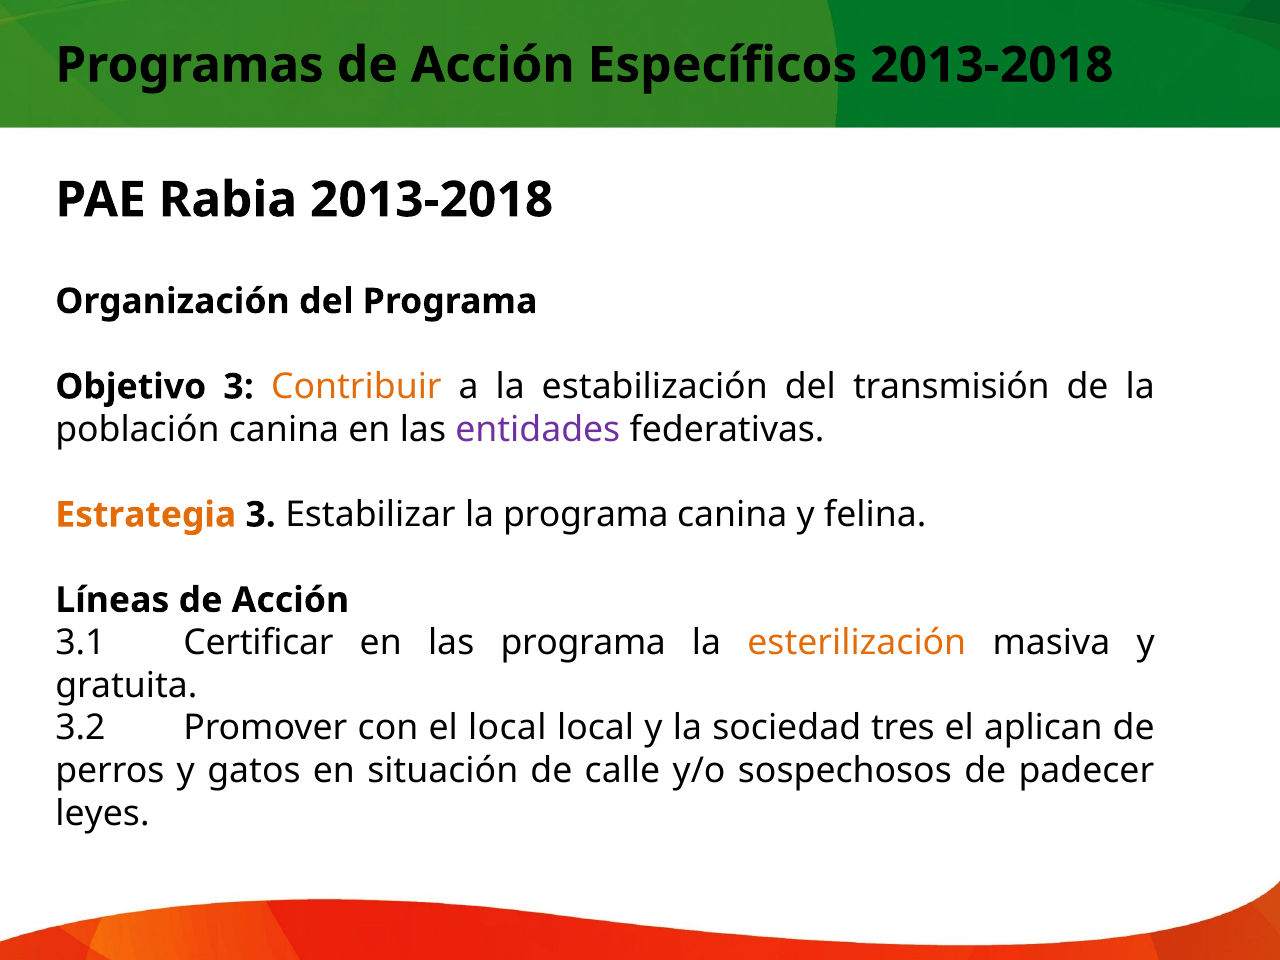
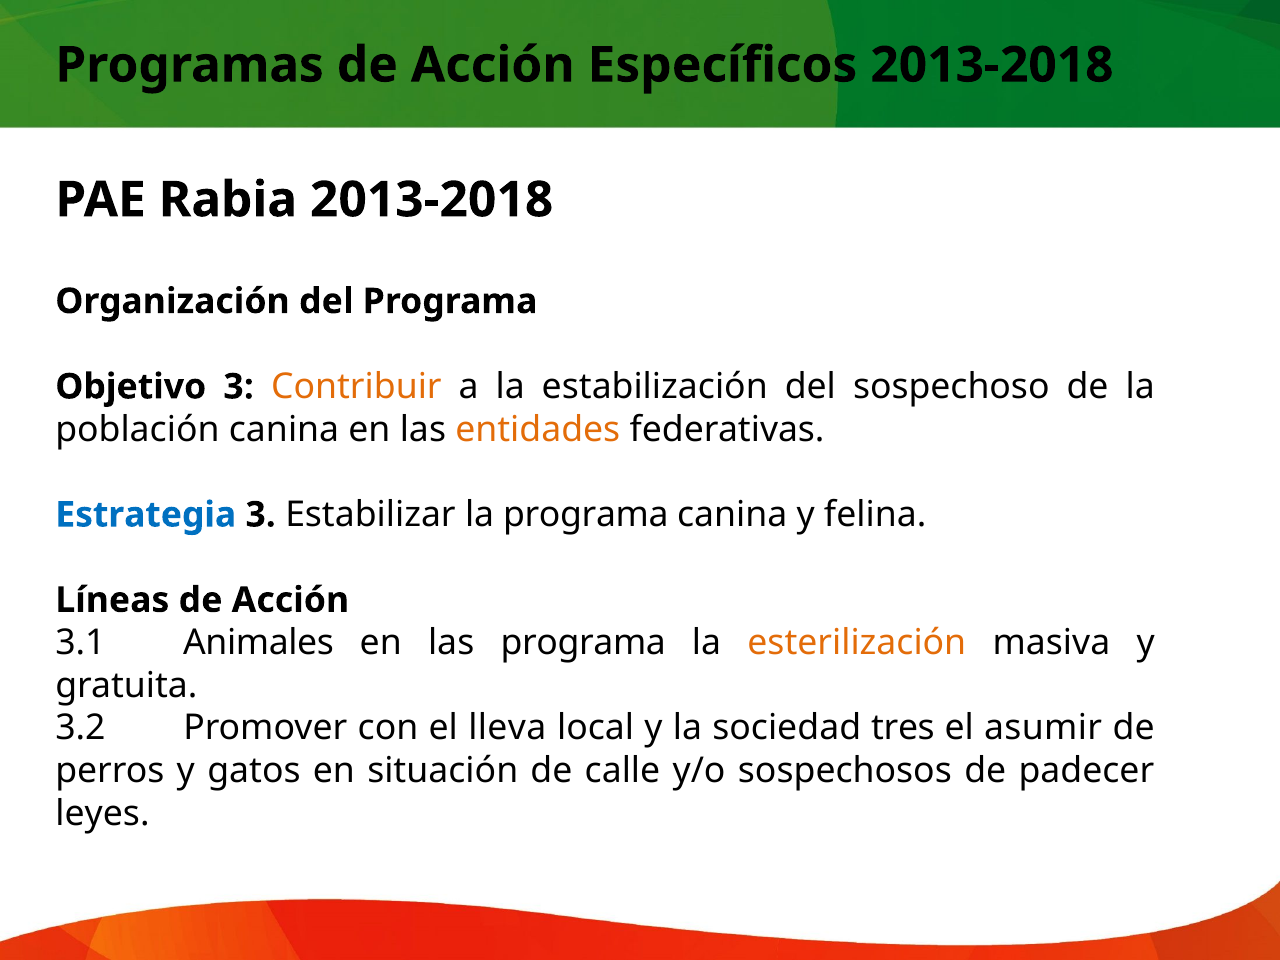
transmisión: transmisión -> sospechoso
entidades colour: purple -> orange
Estrategia colour: orange -> blue
Certificar: Certificar -> Animales
el local: local -> lleva
aplican: aplican -> asumir
